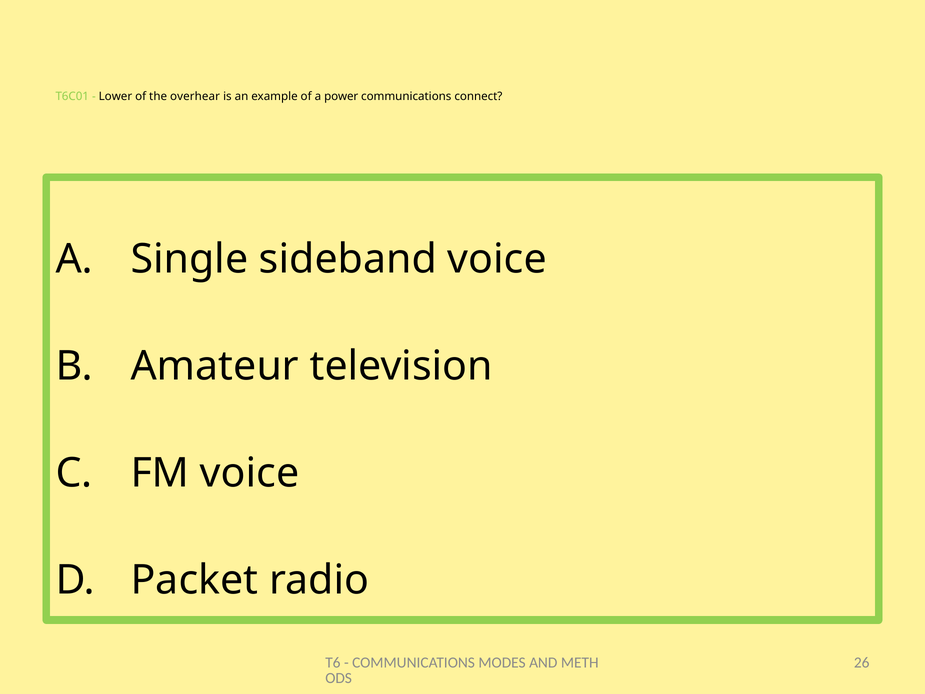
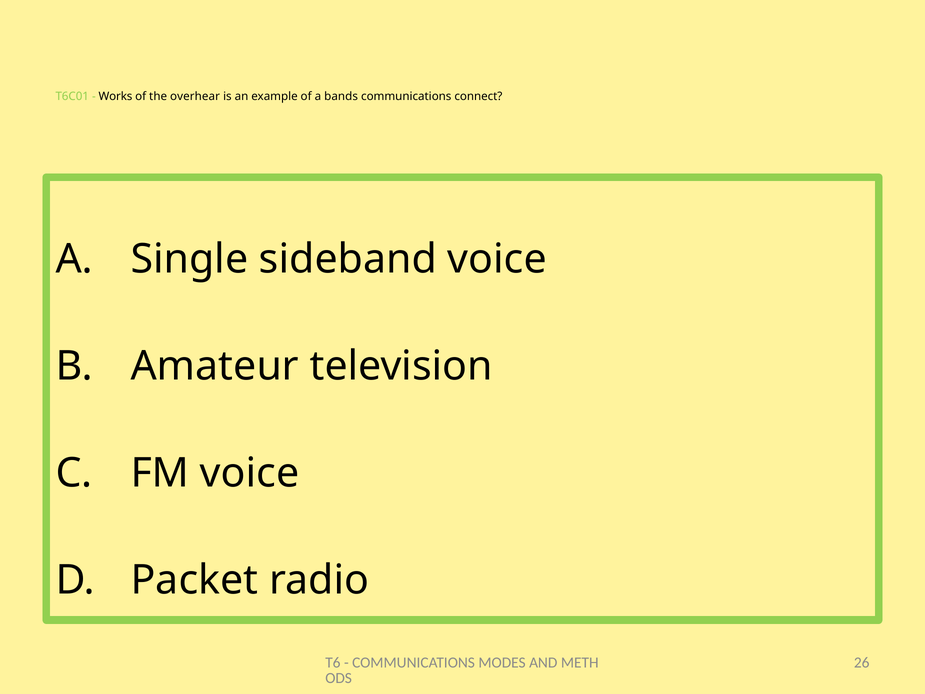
Lower: Lower -> Works
power: power -> bands
